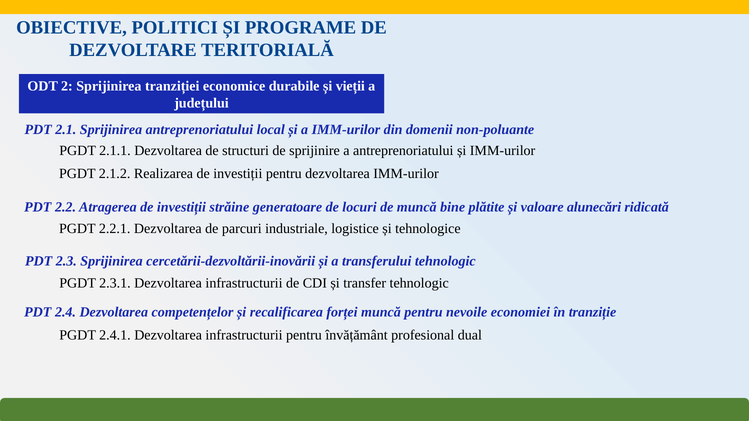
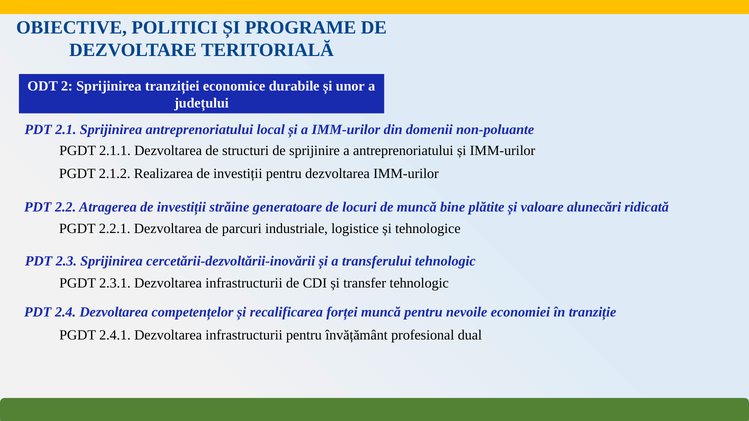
vieții: vieții -> unor
